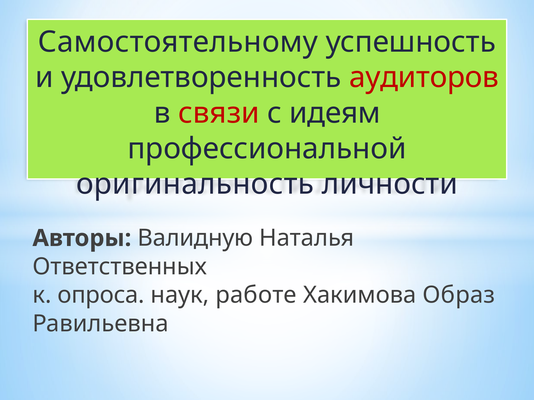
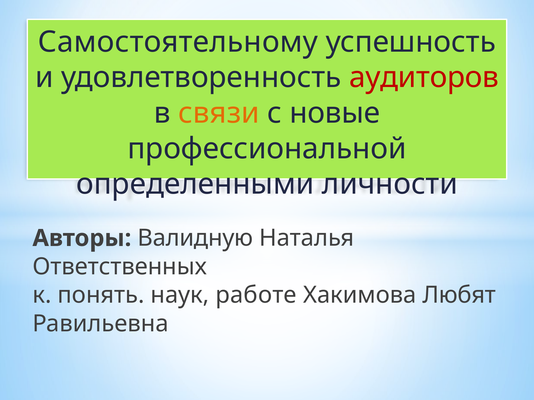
связи colour: red -> orange
идеям: идеям -> новые
оригинальность: оригинальность -> определенными
опроса: опроса -> понять
Образ: Образ -> Любят
